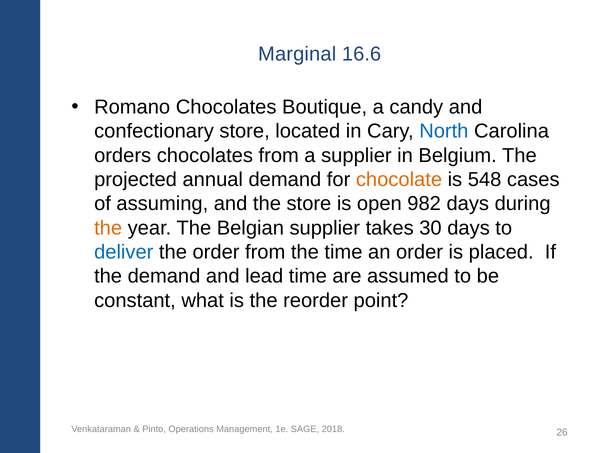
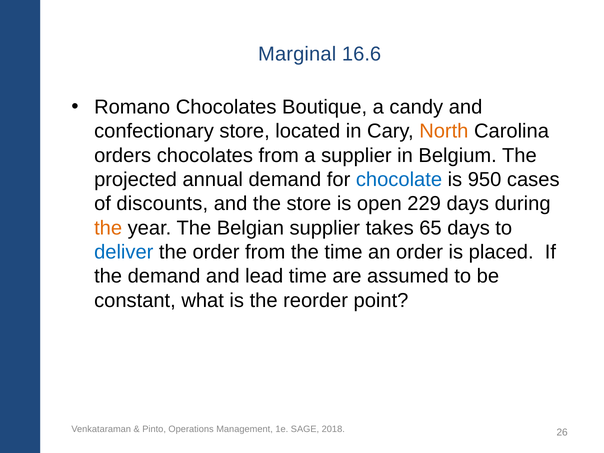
North colour: blue -> orange
chocolate colour: orange -> blue
548: 548 -> 950
assuming: assuming -> discounts
982: 982 -> 229
30: 30 -> 65
